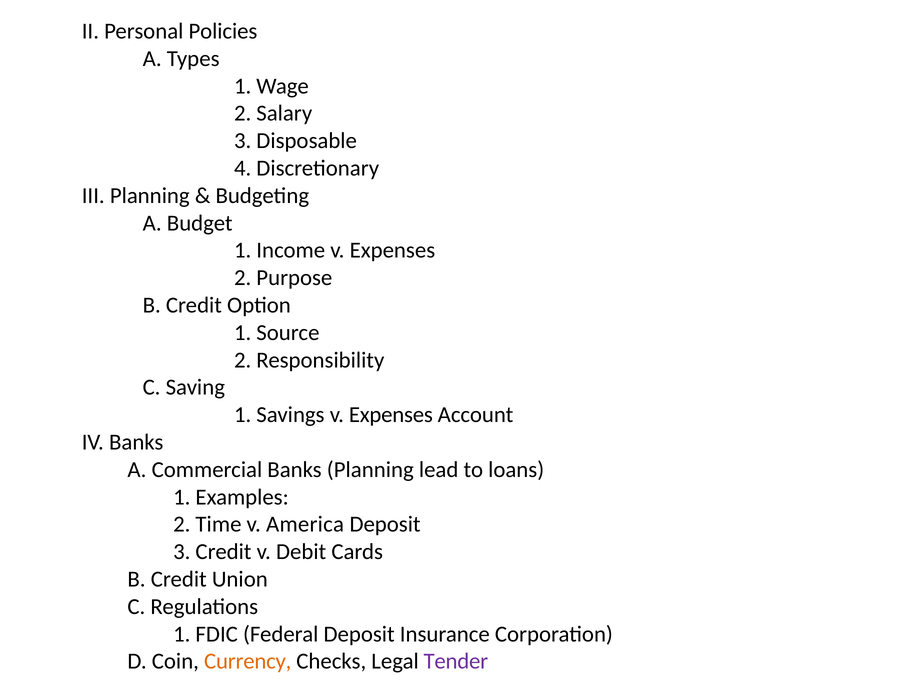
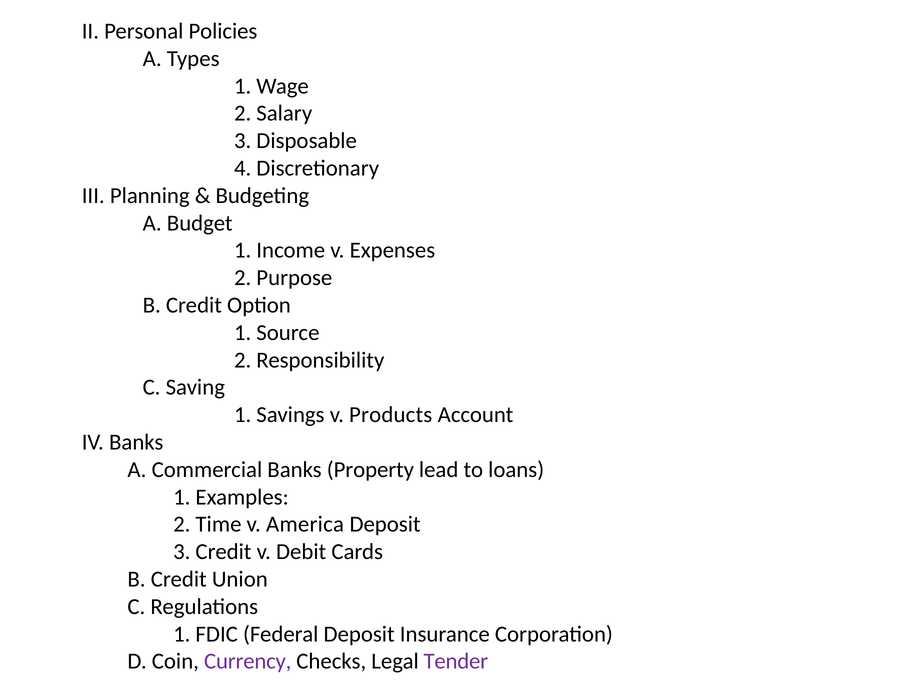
Savings v Expenses: Expenses -> Products
Banks Planning: Planning -> Property
Currency colour: orange -> purple
